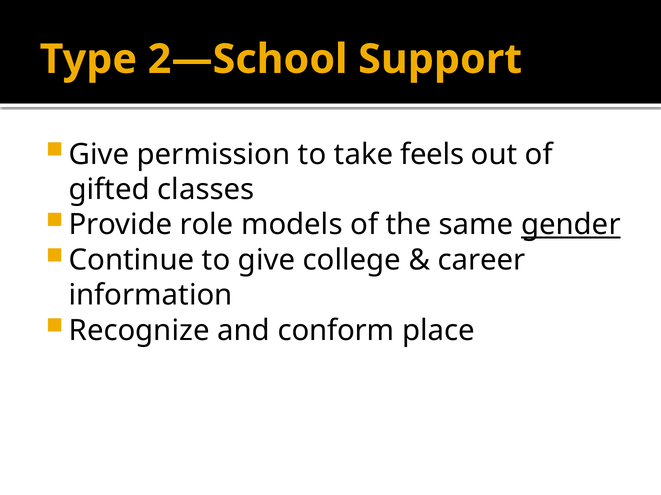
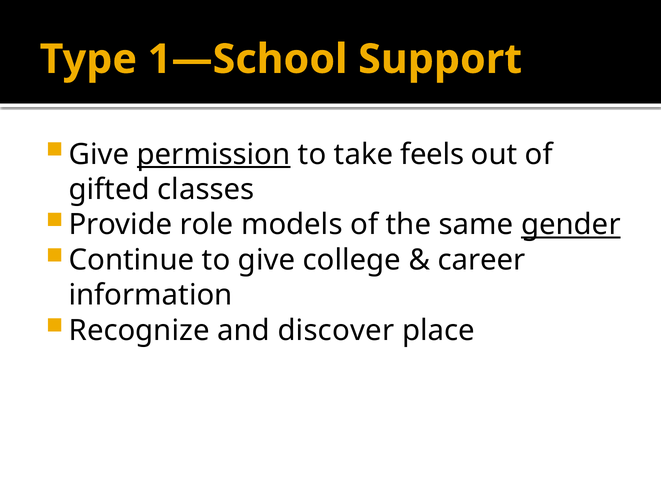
2—School: 2—School -> 1—School
permission underline: none -> present
conform: conform -> discover
